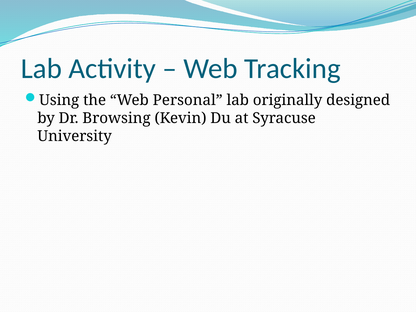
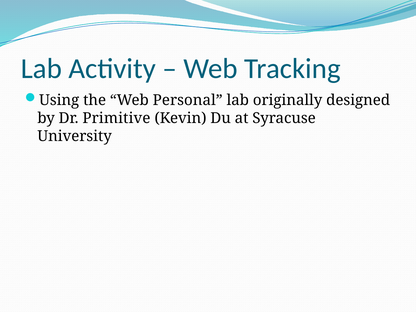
Browsing: Browsing -> Primitive
